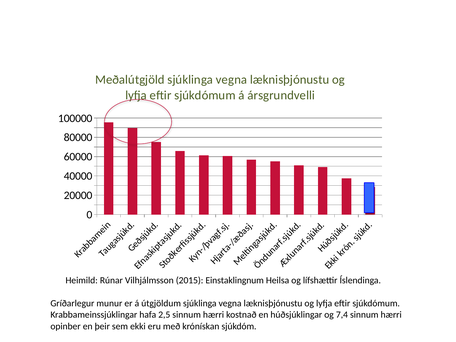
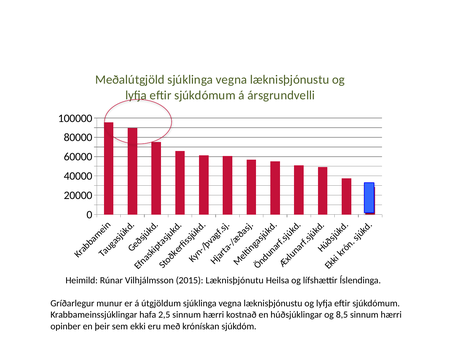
Einstaklingnum: Einstaklingnum -> Læknisþjónutu
7,4: 7,4 -> 8,5
